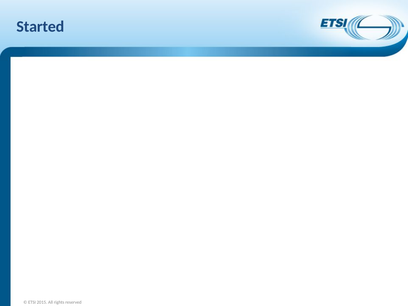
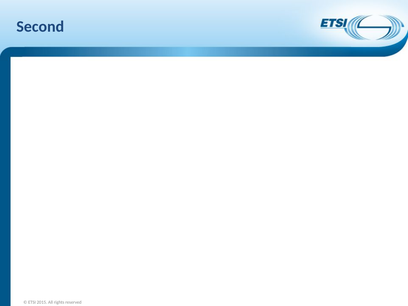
Started: Started -> Second
